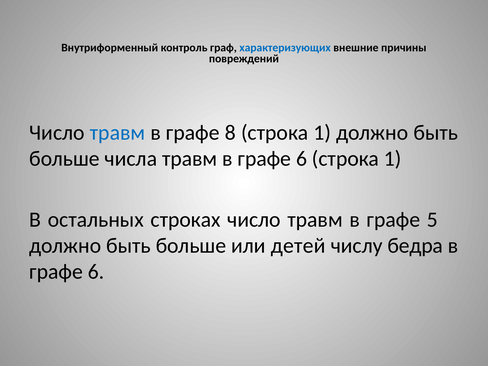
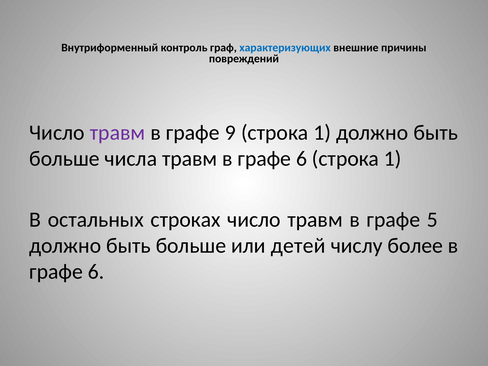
травм at (118, 133) colour: blue -> purple
8: 8 -> 9
бедра: бедра -> более
